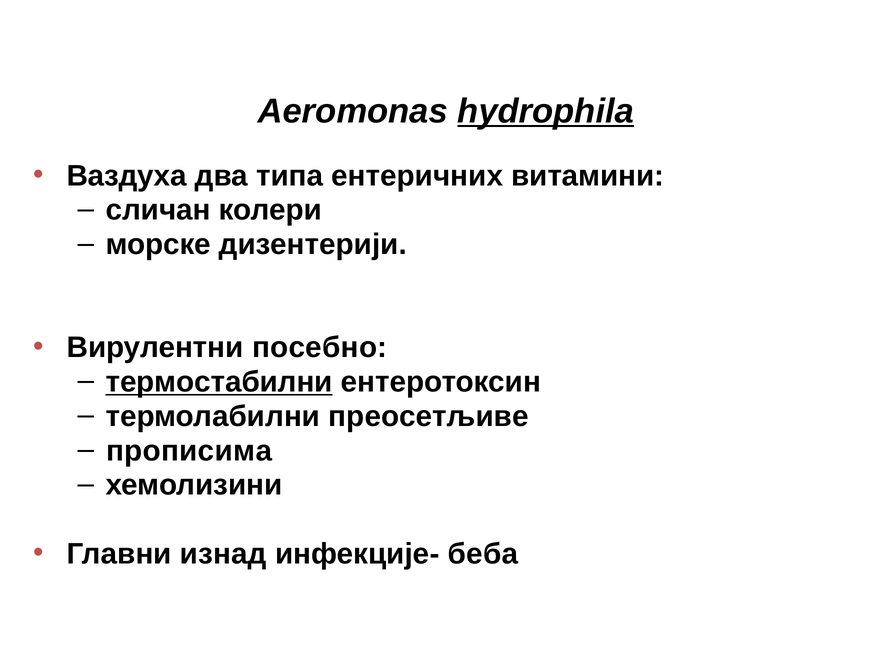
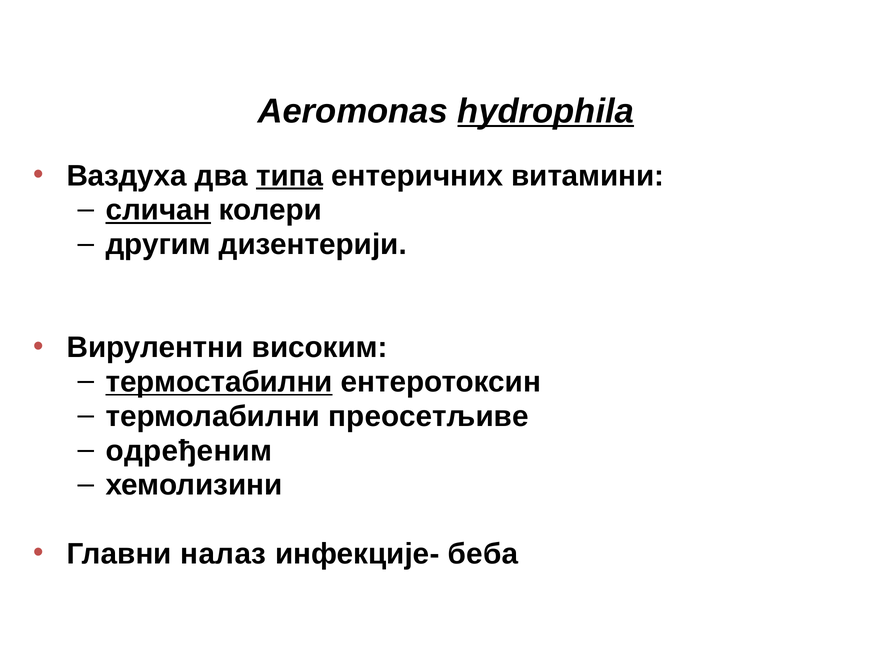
типа underline: none -> present
сличан underline: none -> present
морске: морске -> другим
посебно: посебно -> високим
прописима: прописима -> одређеним
изнад: изнад -> налаз
